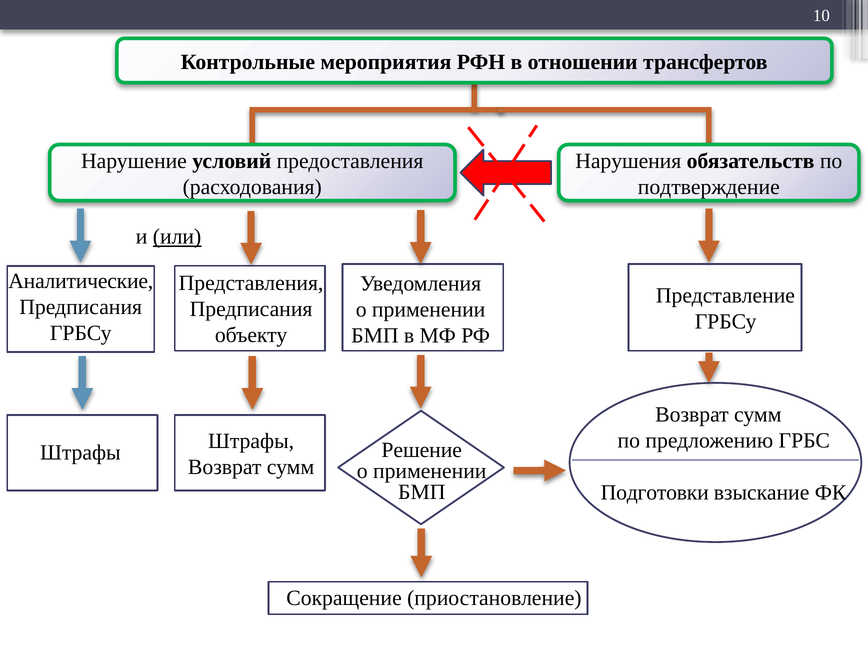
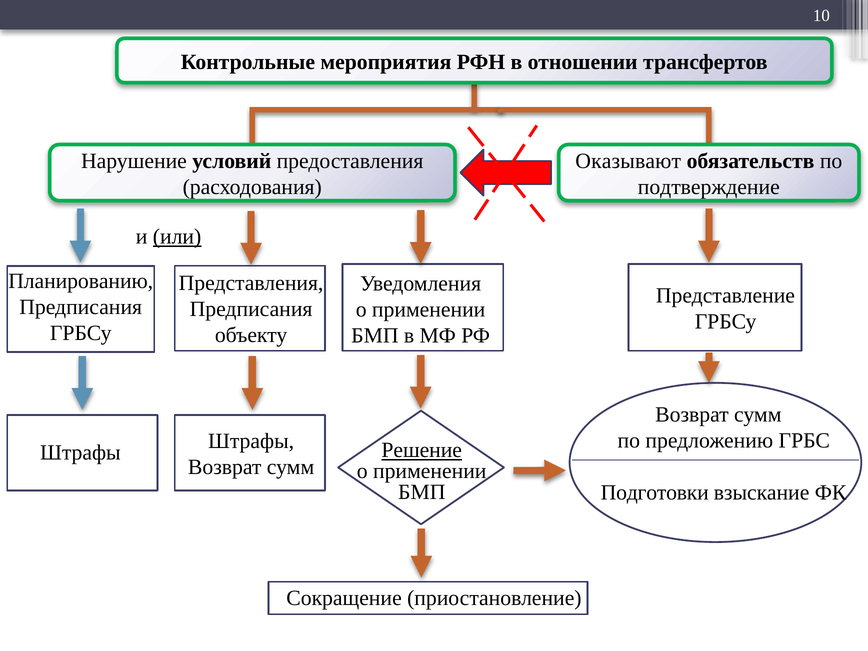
Нарушения: Нарушения -> Оказывают
Аналитические: Аналитические -> Планированию
Решение underline: none -> present
